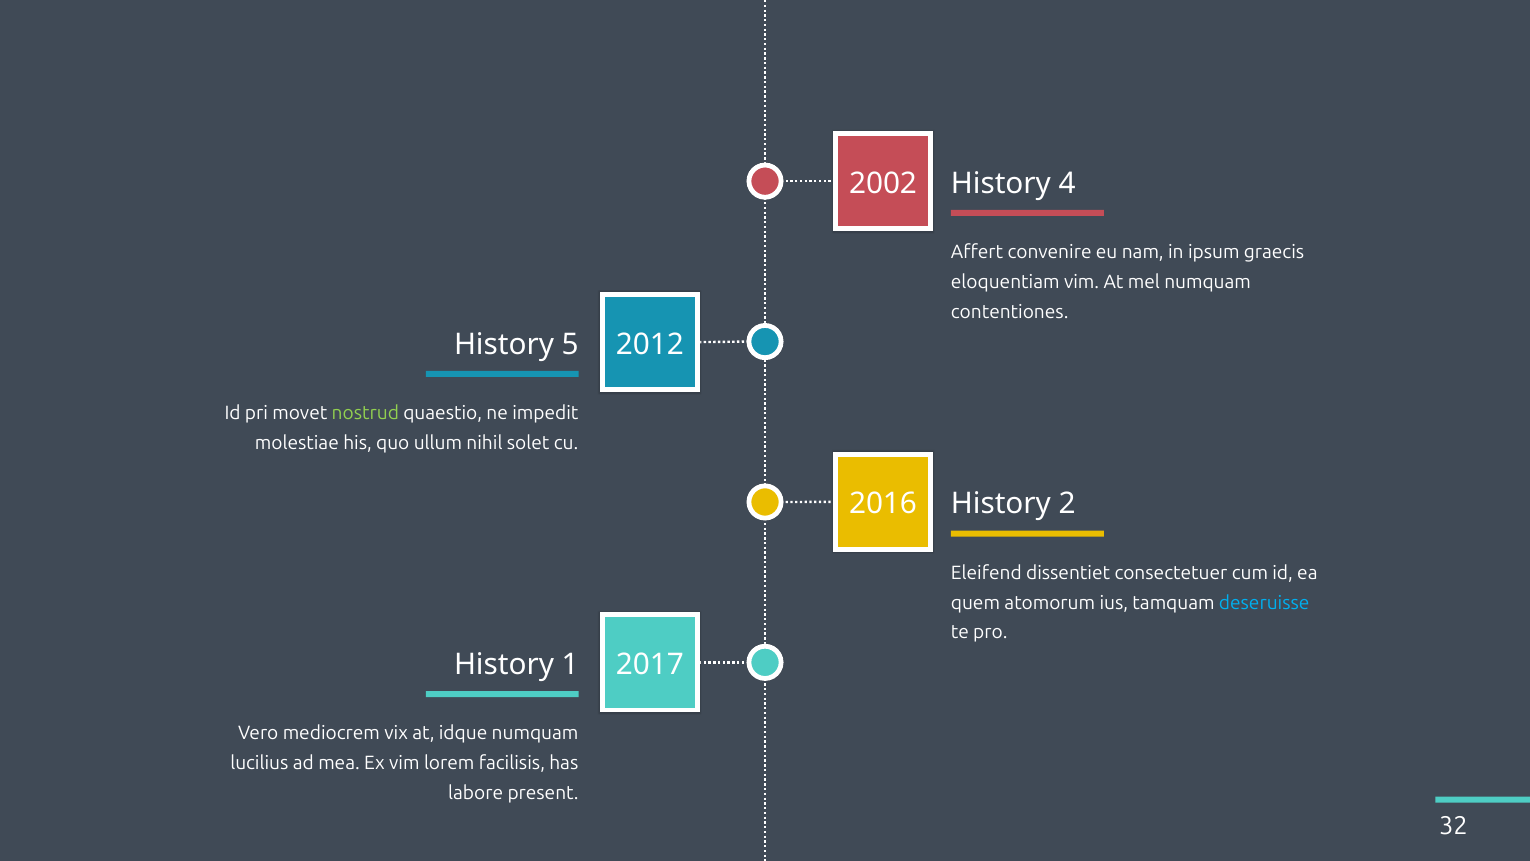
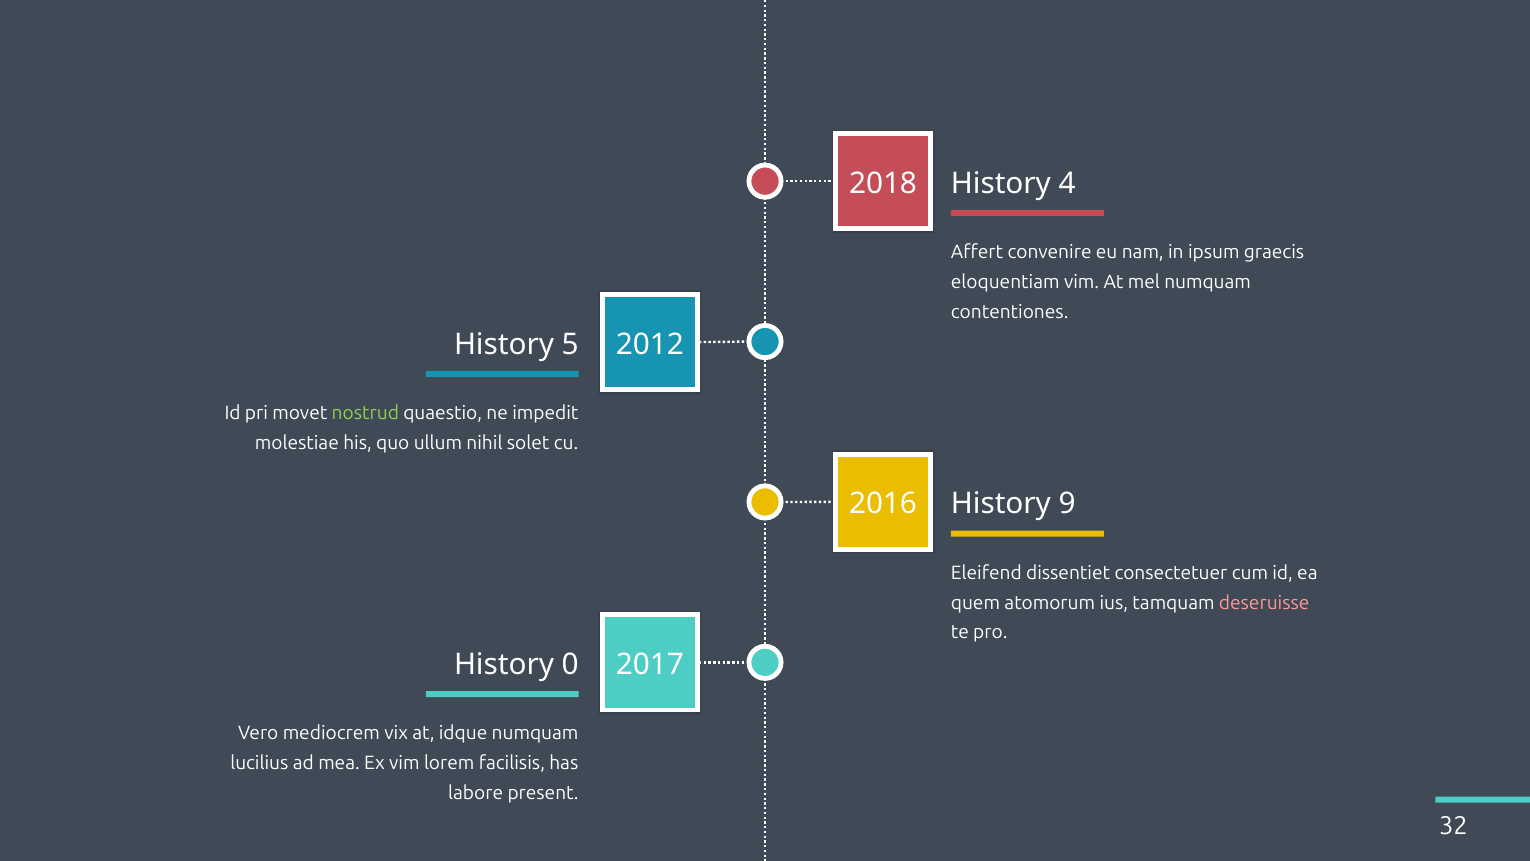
2002: 2002 -> 2018
2: 2 -> 9
deseruisse colour: light blue -> pink
1: 1 -> 0
